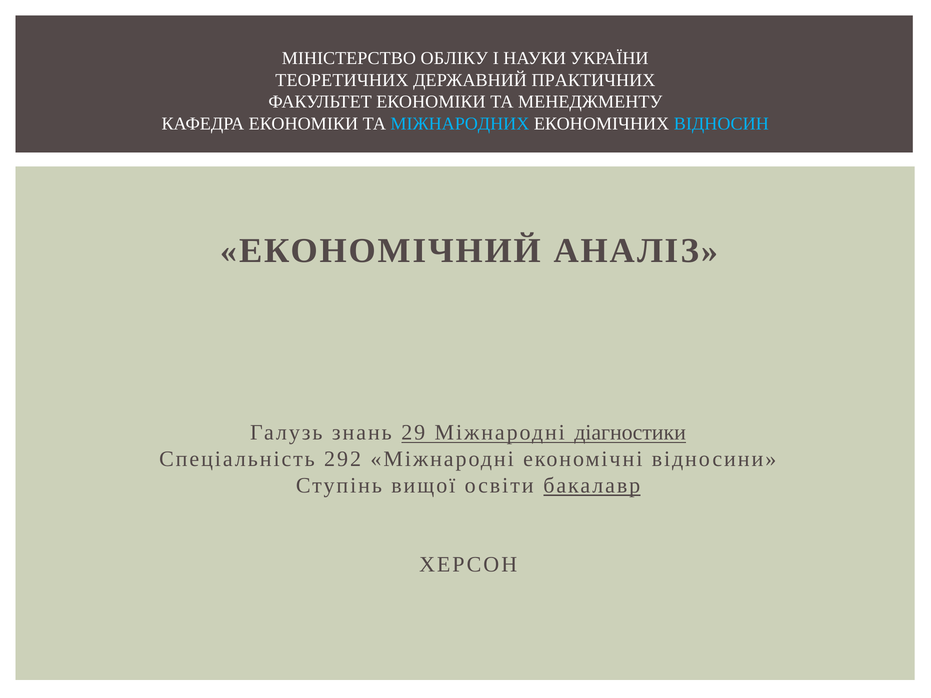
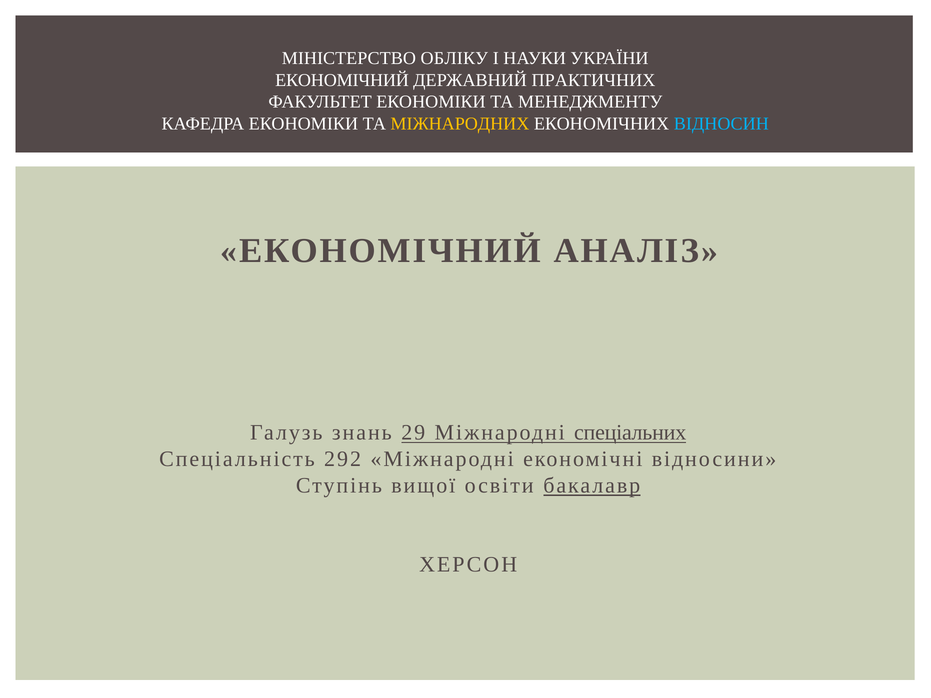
ТЕОРЕТИЧНИХ at (342, 80): ТЕОРЕТИЧНИХ -> ЕКОНОМІЧНИЙ
МІЖНАРОДНИХ colour: light blue -> yellow
діагностики: діагностики -> спеціальних
